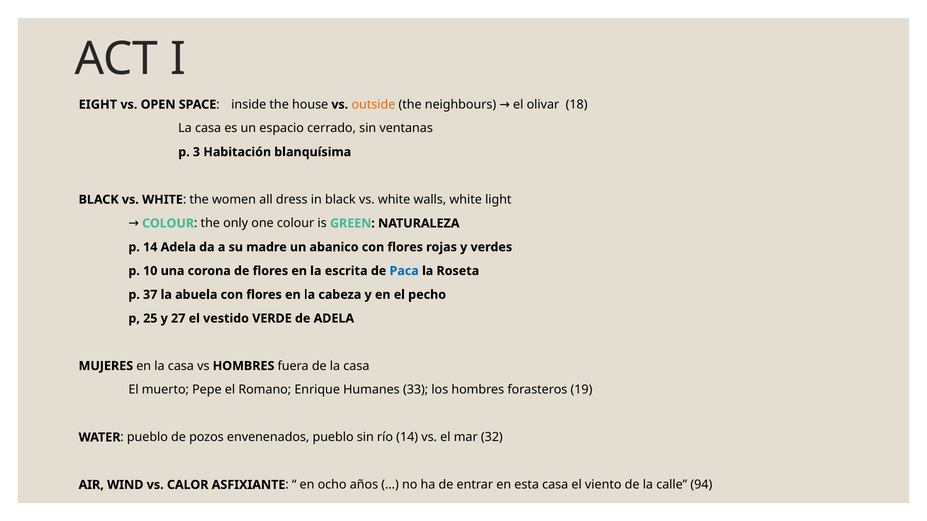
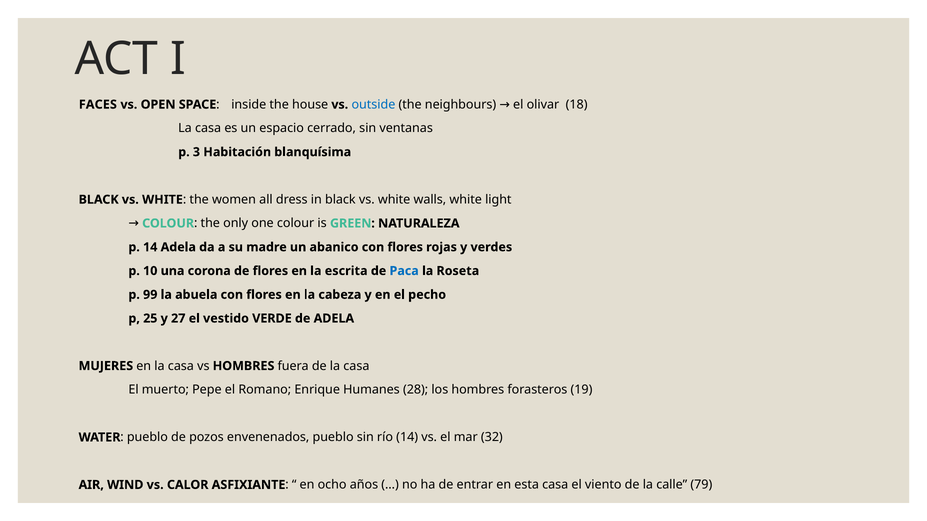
EIGHT: EIGHT -> FACES
outside colour: orange -> blue
37: 37 -> 99
33: 33 -> 28
94: 94 -> 79
